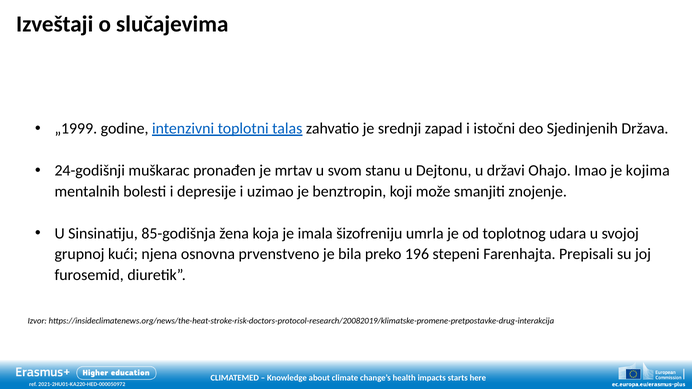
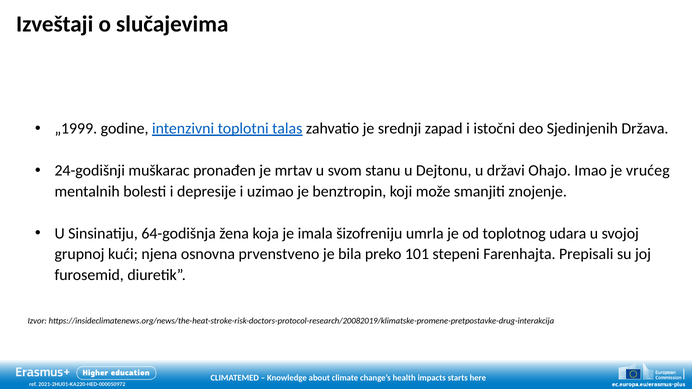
kojima: kojima -> vrućeg
85-godišnja: 85-godišnja -> 64-godišnja
196: 196 -> 101
